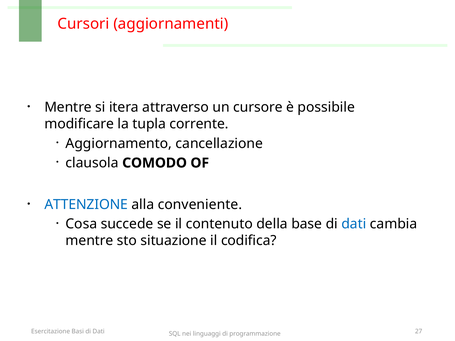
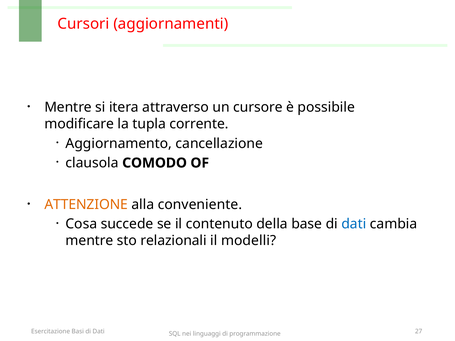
ATTENZIONE colour: blue -> orange
situazione: situazione -> relazionali
codifica: codifica -> modelli
